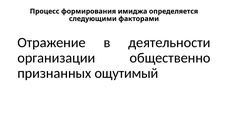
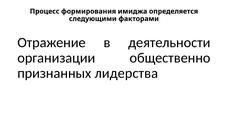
ощутимый: ощутимый -> лидерства
